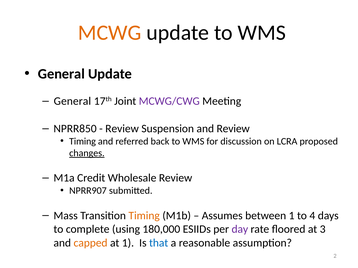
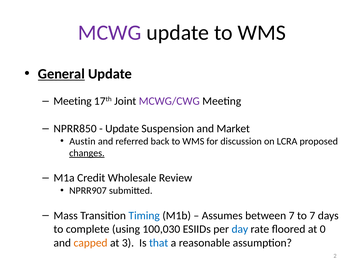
MCWG colour: orange -> purple
General at (61, 74) underline: none -> present
General at (72, 101): General -> Meeting
Review at (122, 129): Review -> Update
and Review: Review -> Market
Timing at (83, 141): Timing -> Austin
Timing at (144, 216) colour: orange -> blue
between 1: 1 -> 7
to 4: 4 -> 7
180,000: 180,000 -> 100,030
day colour: purple -> blue
3: 3 -> 0
at 1: 1 -> 3
